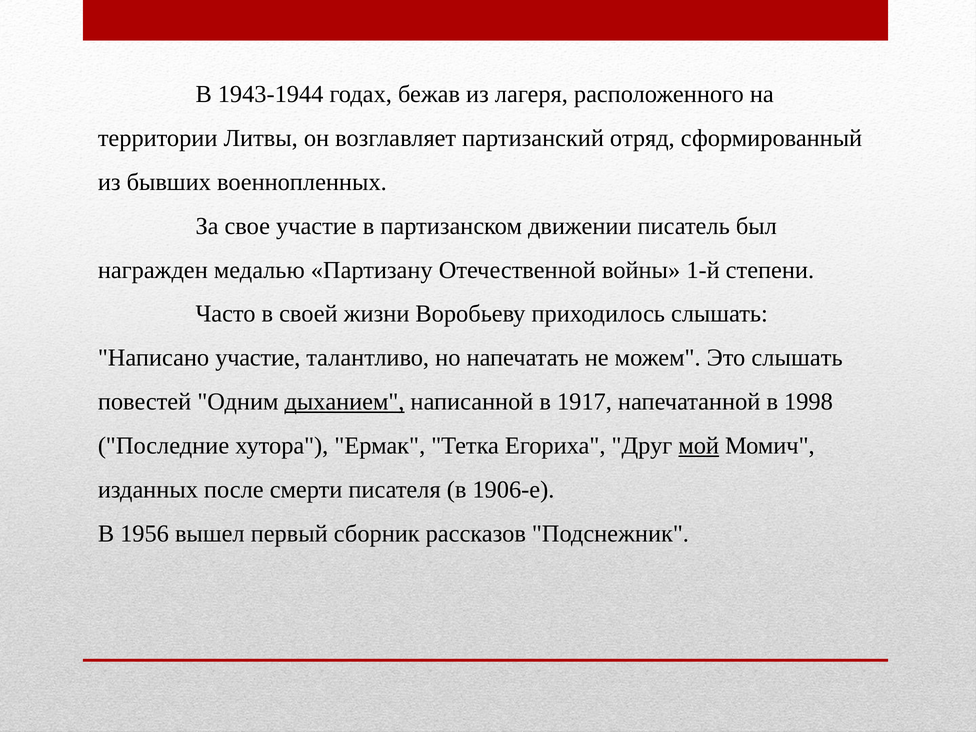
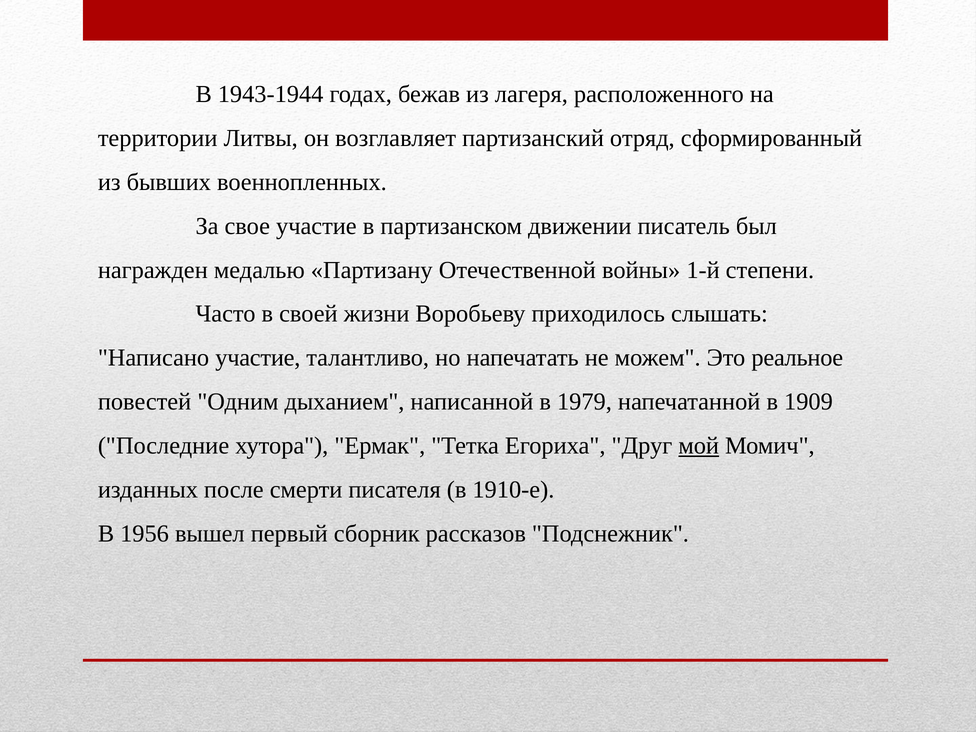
Это слышать: слышать -> реальное
дыханием underline: present -> none
1917: 1917 -> 1979
1998: 1998 -> 1909
1906-е: 1906-е -> 1910-е
